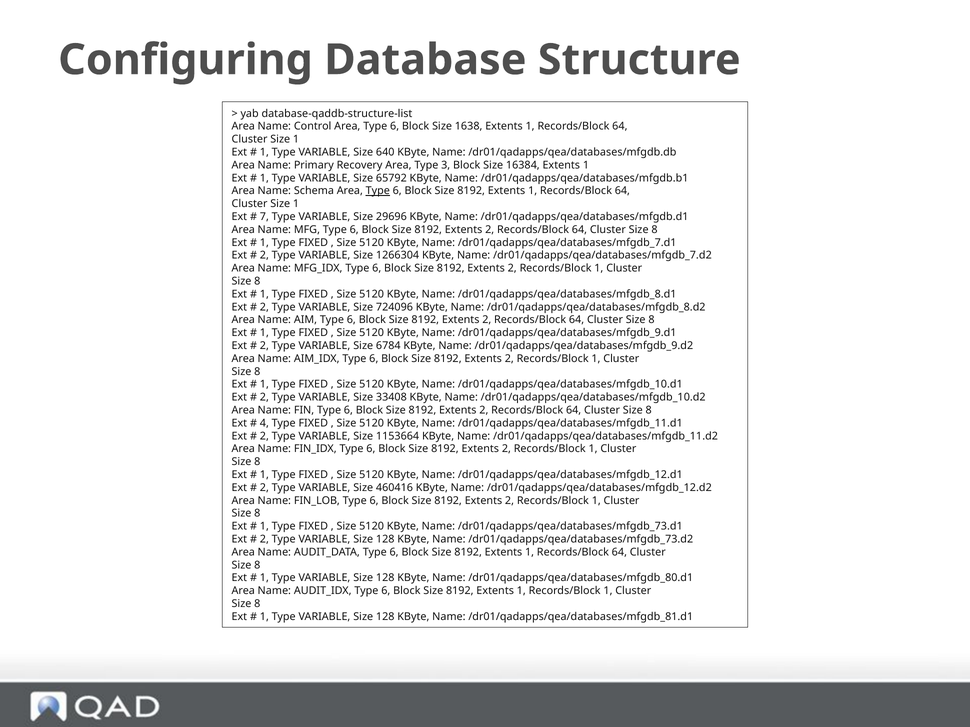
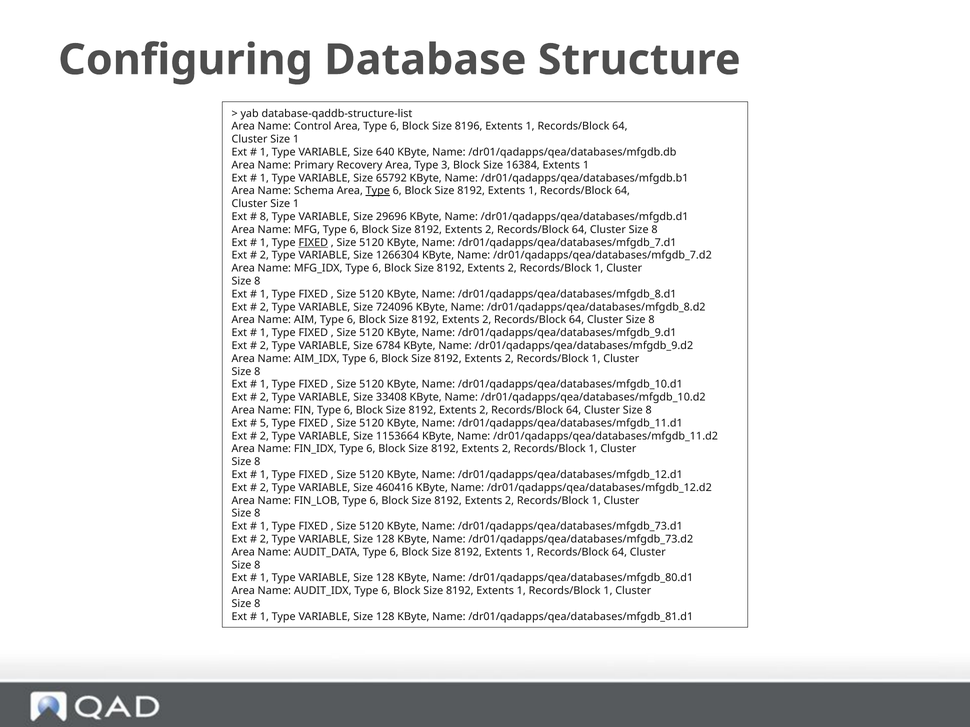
1638: 1638 -> 8196
7 at (264, 217): 7 -> 8
FIXED at (313, 243) underline: none -> present
4: 4 -> 5
